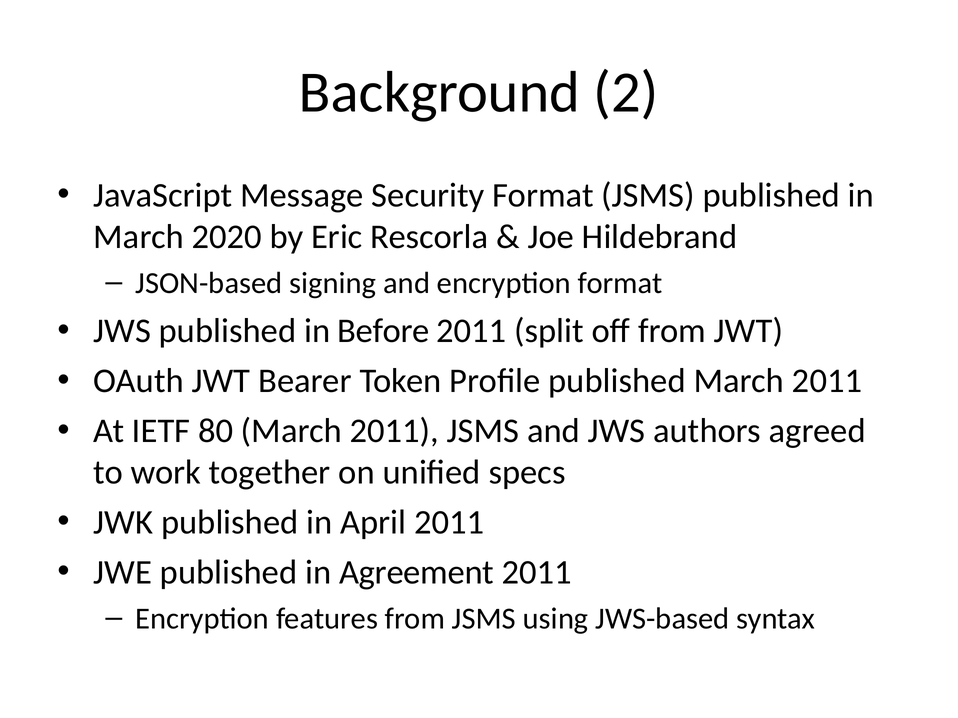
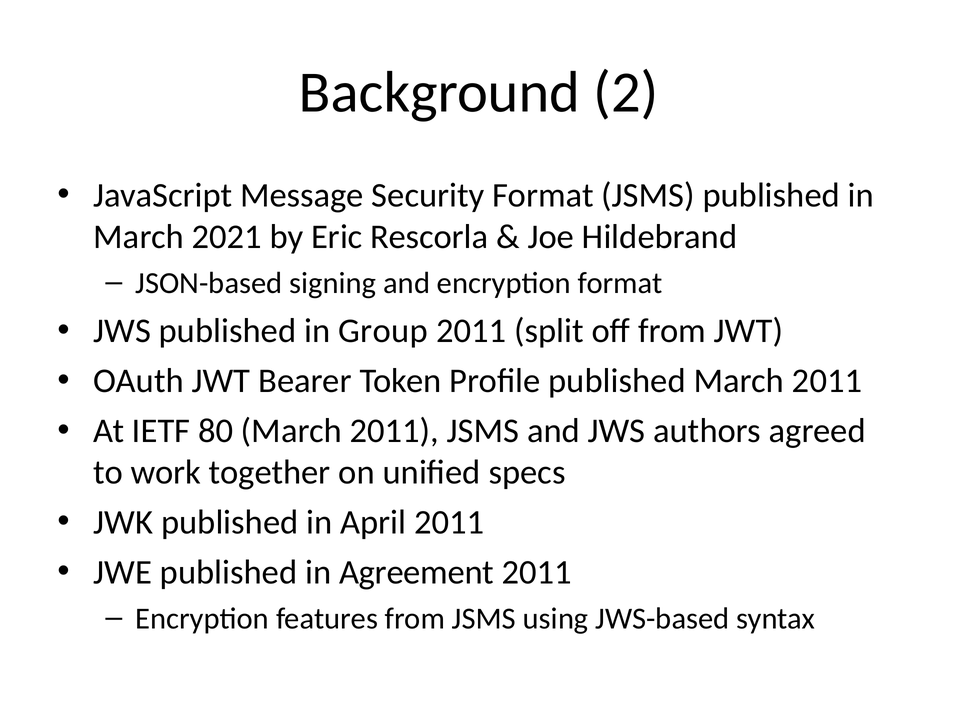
2020: 2020 -> 2021
Before: Before -> Group
